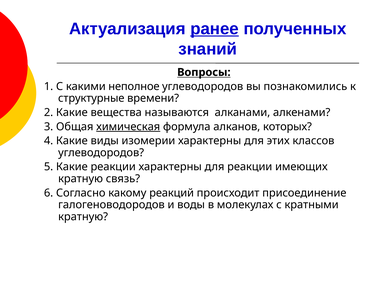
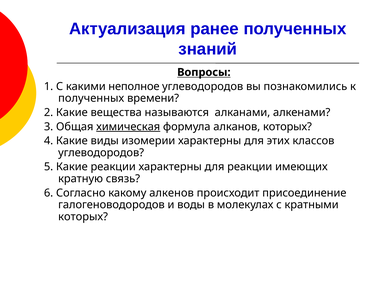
ранее underline: present -> none
структурные at (91, 98): структурные -> полученных
реакций: реакций -> алкенов
кратную at (83, 216): кратную -> которых
